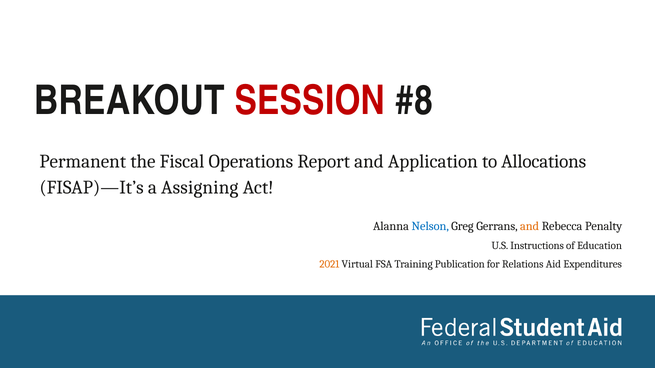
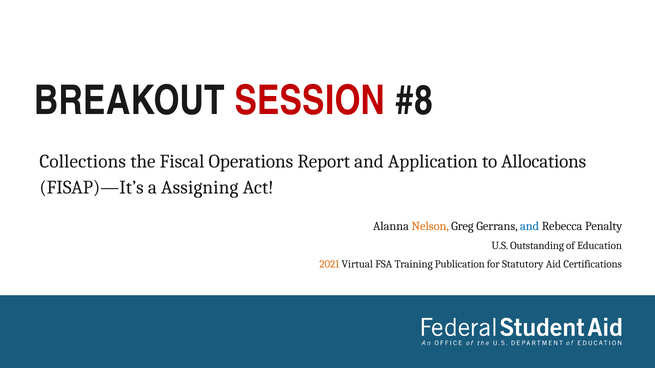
Permanent: Permanent -> Collections
Nelson colour: blue -> orange
and at (530, 226) colour: orange -> blue
Instructions: Instructions -> Outstanding
Relations: Relations -> Statutory
Expenditures: Expenditures -> Certifications
